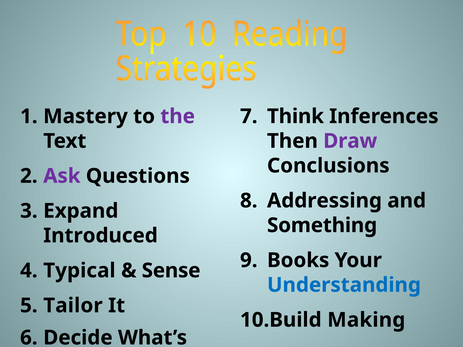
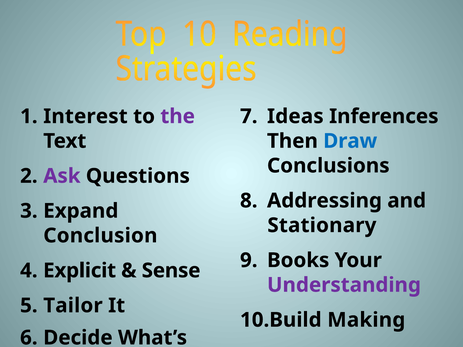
Mastery: Mastery -> Interest
Think: Think -> Ideas
Draw colour: purple -> blue
Something: Something -> Stationary
Introduced: Introduced -> Conclusion
Typical: Typical -> Explicit
Understanding colour: blue -> purple
